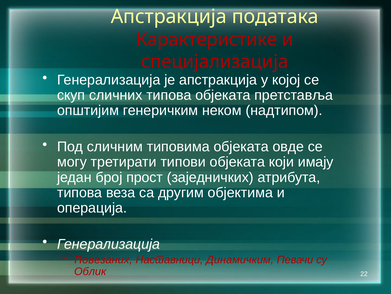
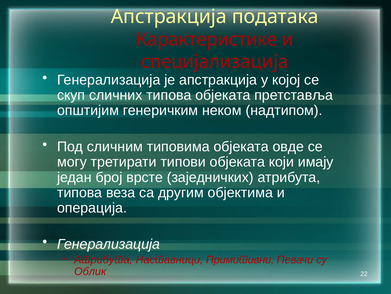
прост: прост -> врсте
Повезаних at (103, 259): Повезаних -> Атрибута
Динамичким: Динамичким -> Примитивни
